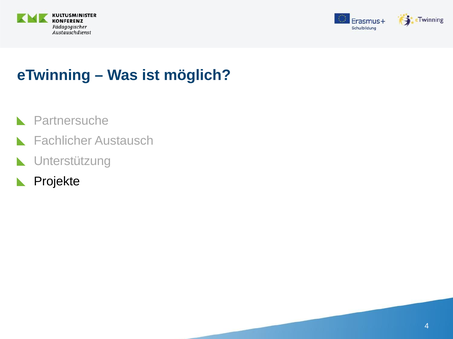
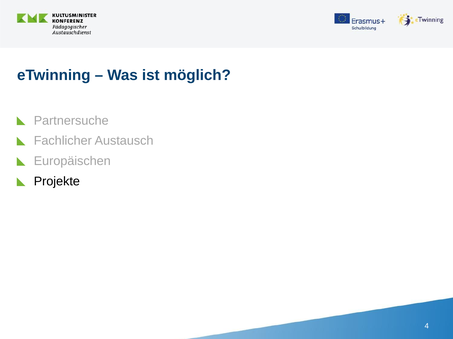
Unterstützung: Unterstützung -> Europäischen
